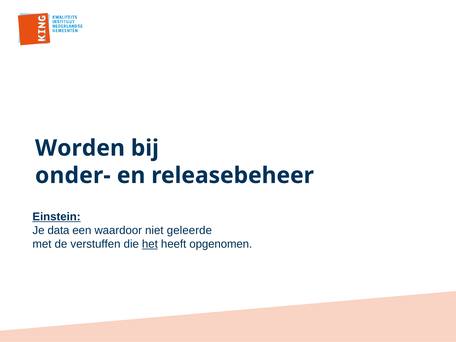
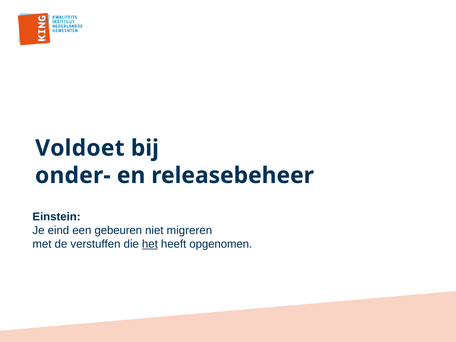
Worden: Worden -> Voldoet
Einstein underline: present -> none
data: data -> eind
waardoor: waardoor -> gebeuren
geleerde: geleerde -> migreren
